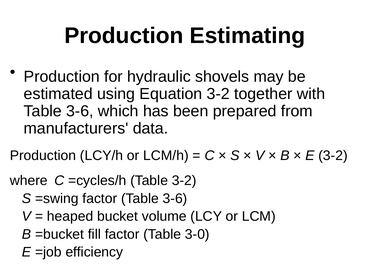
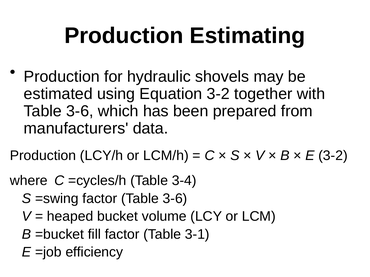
Table 3-2: 3-2 -> 3-4
3-0: 3-0 -> 3-1
